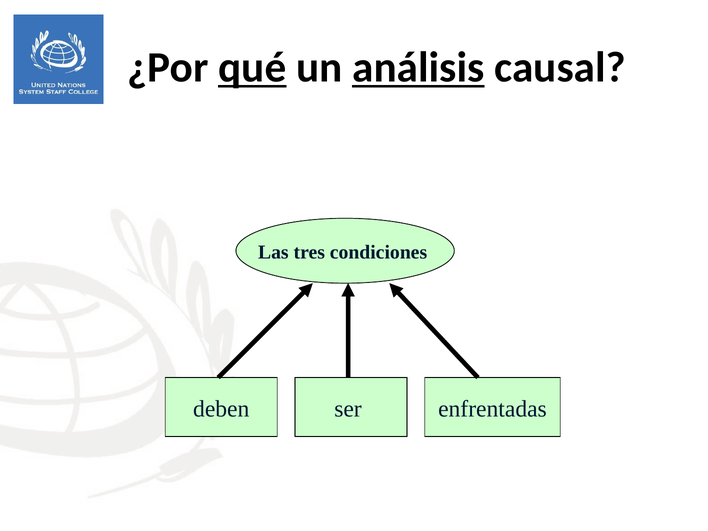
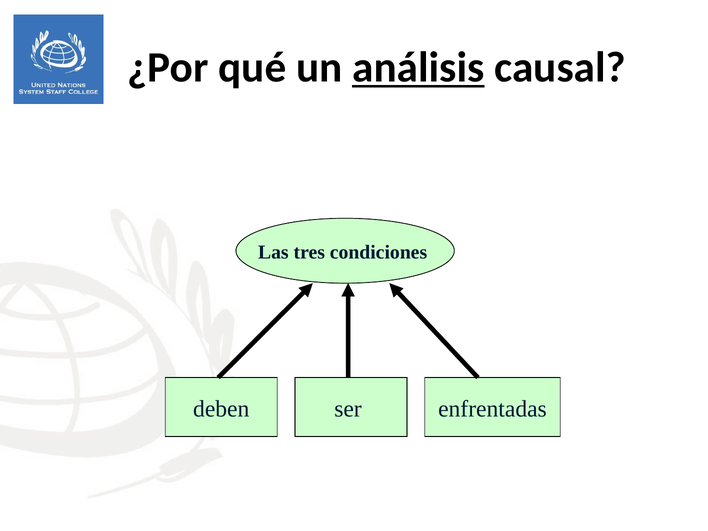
qué underline: present -> none
